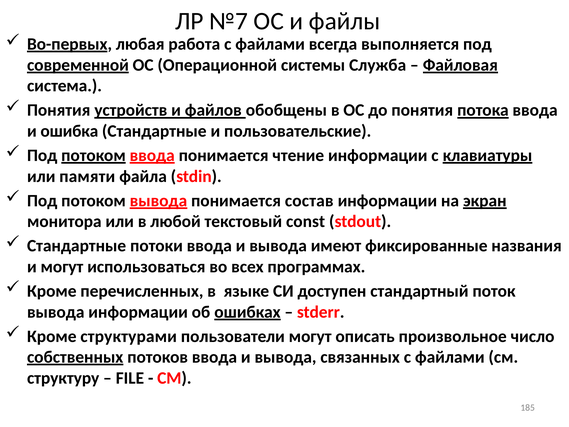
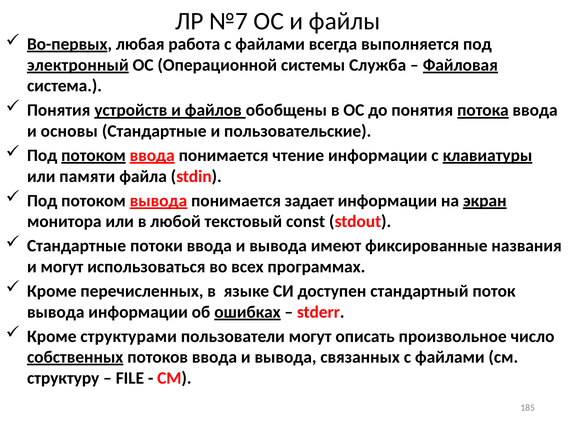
современной: современной -> электронный
ошибка: ошибка -> основы
состав: состав -> задает
